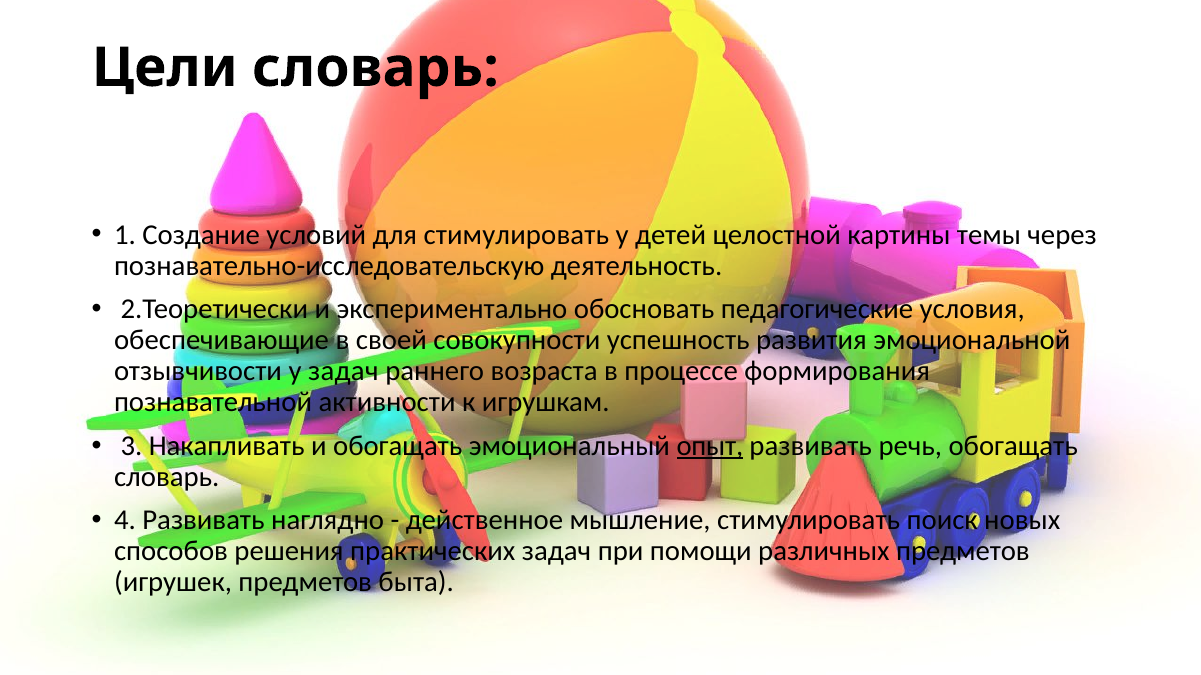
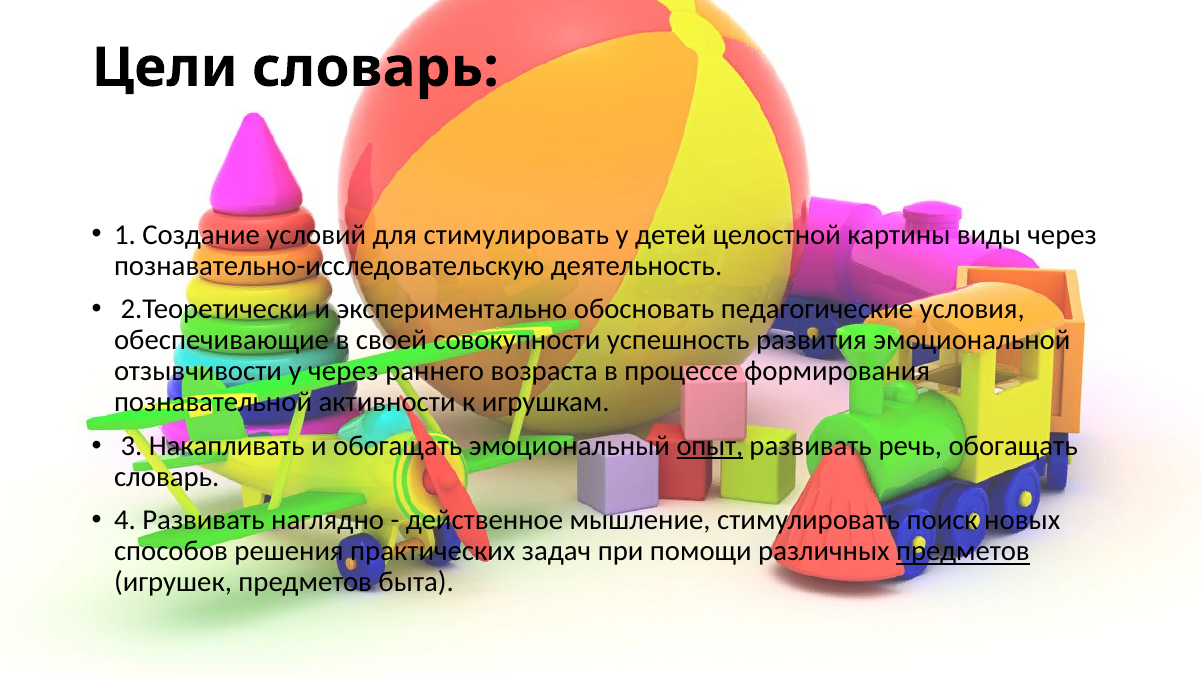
темы: темы -> виды
у задач: задач -> через
предметов at (963, 552) underline: none -> present
